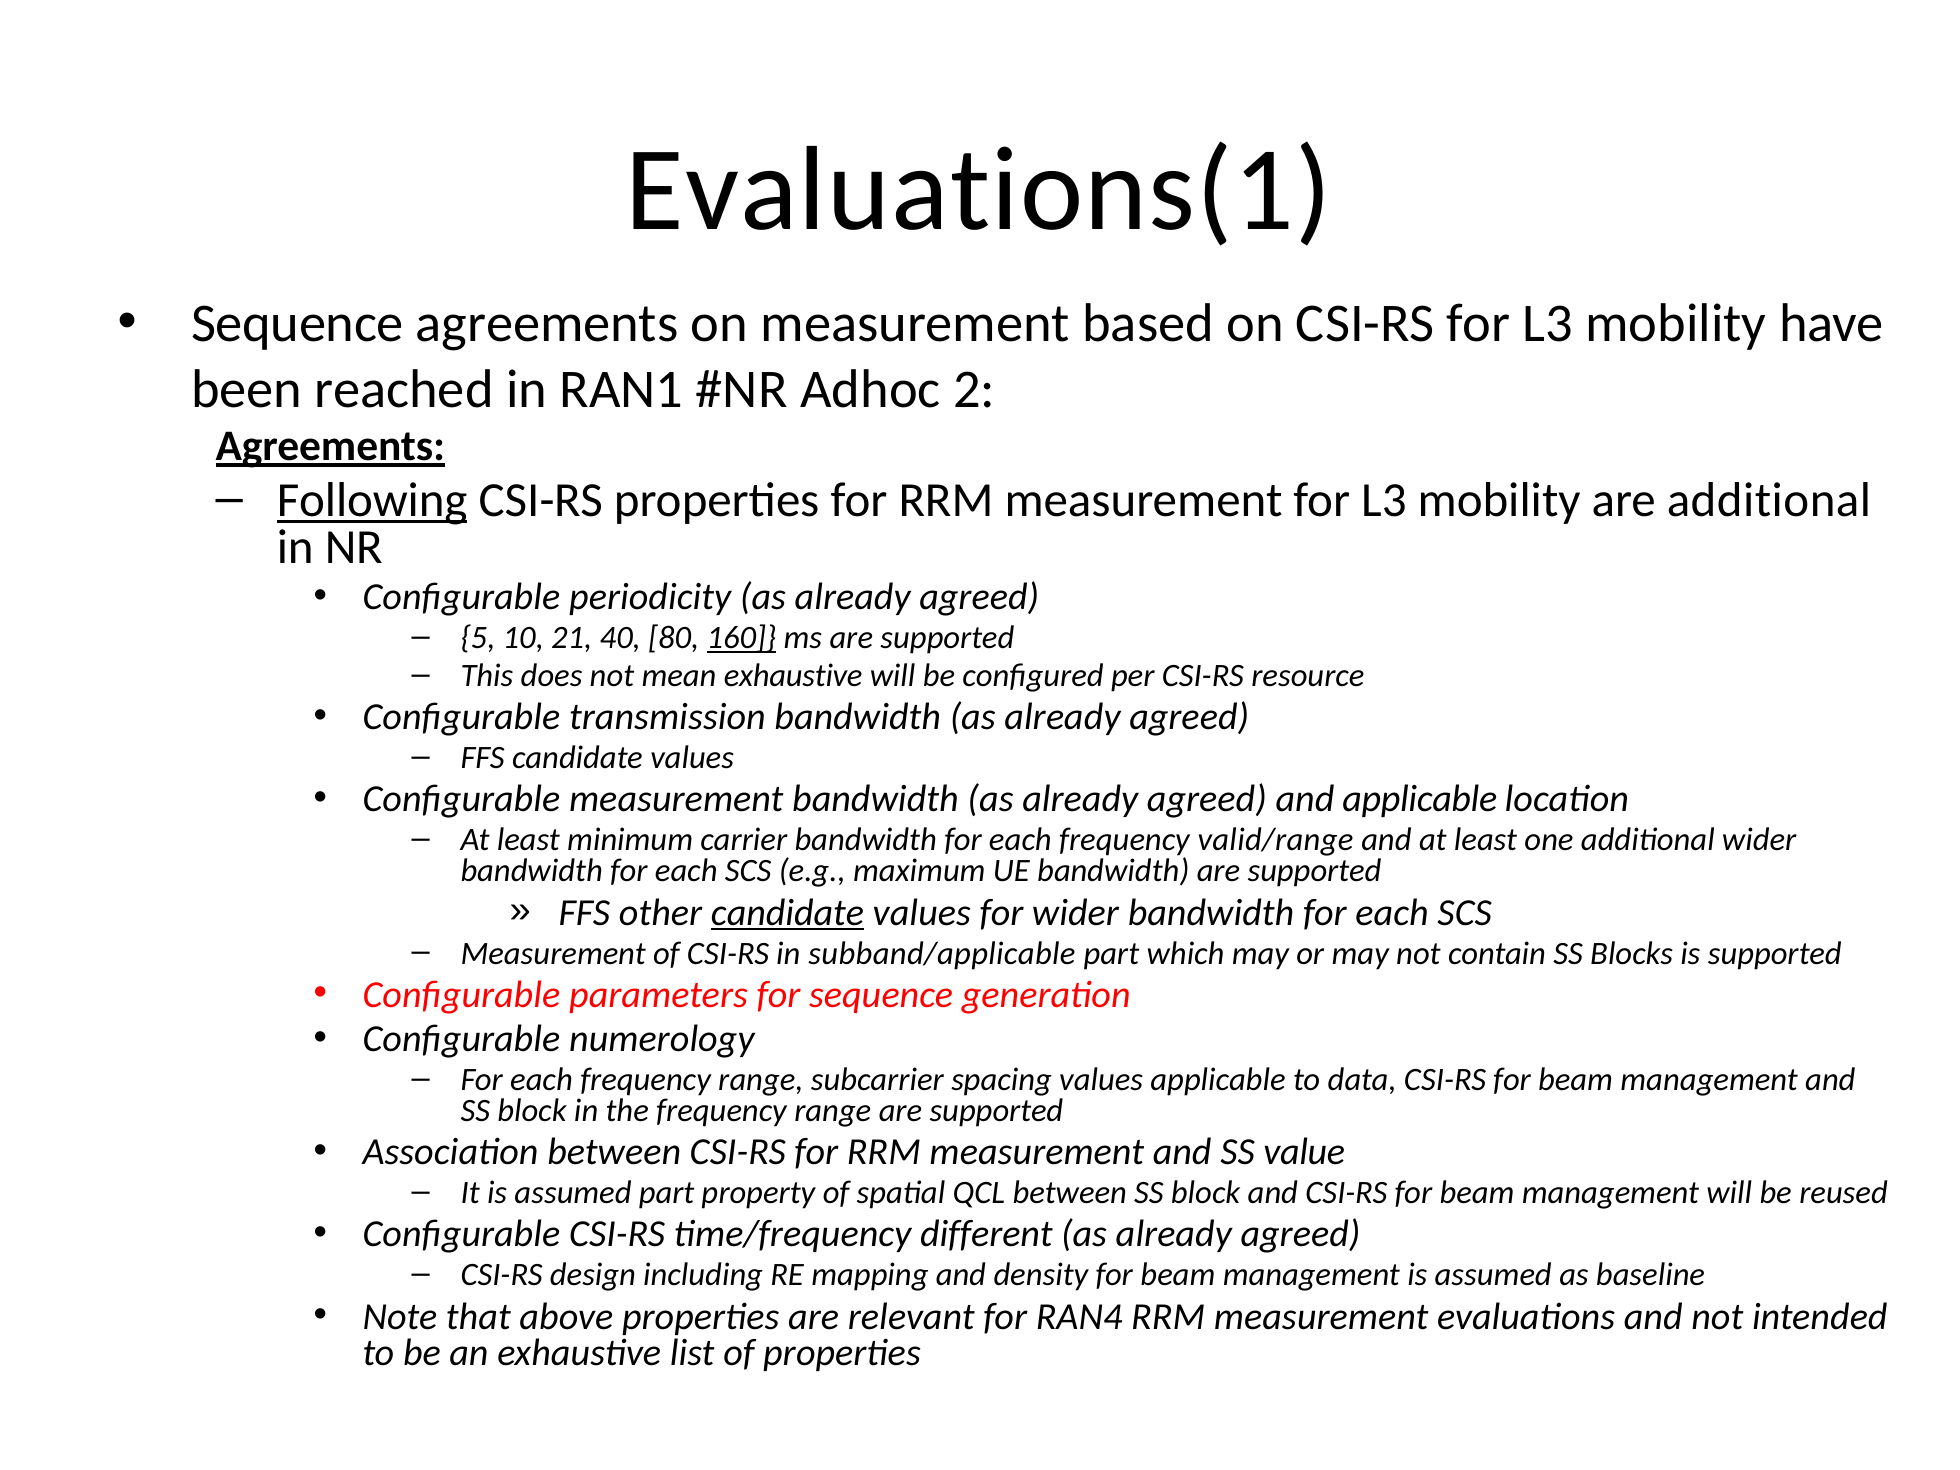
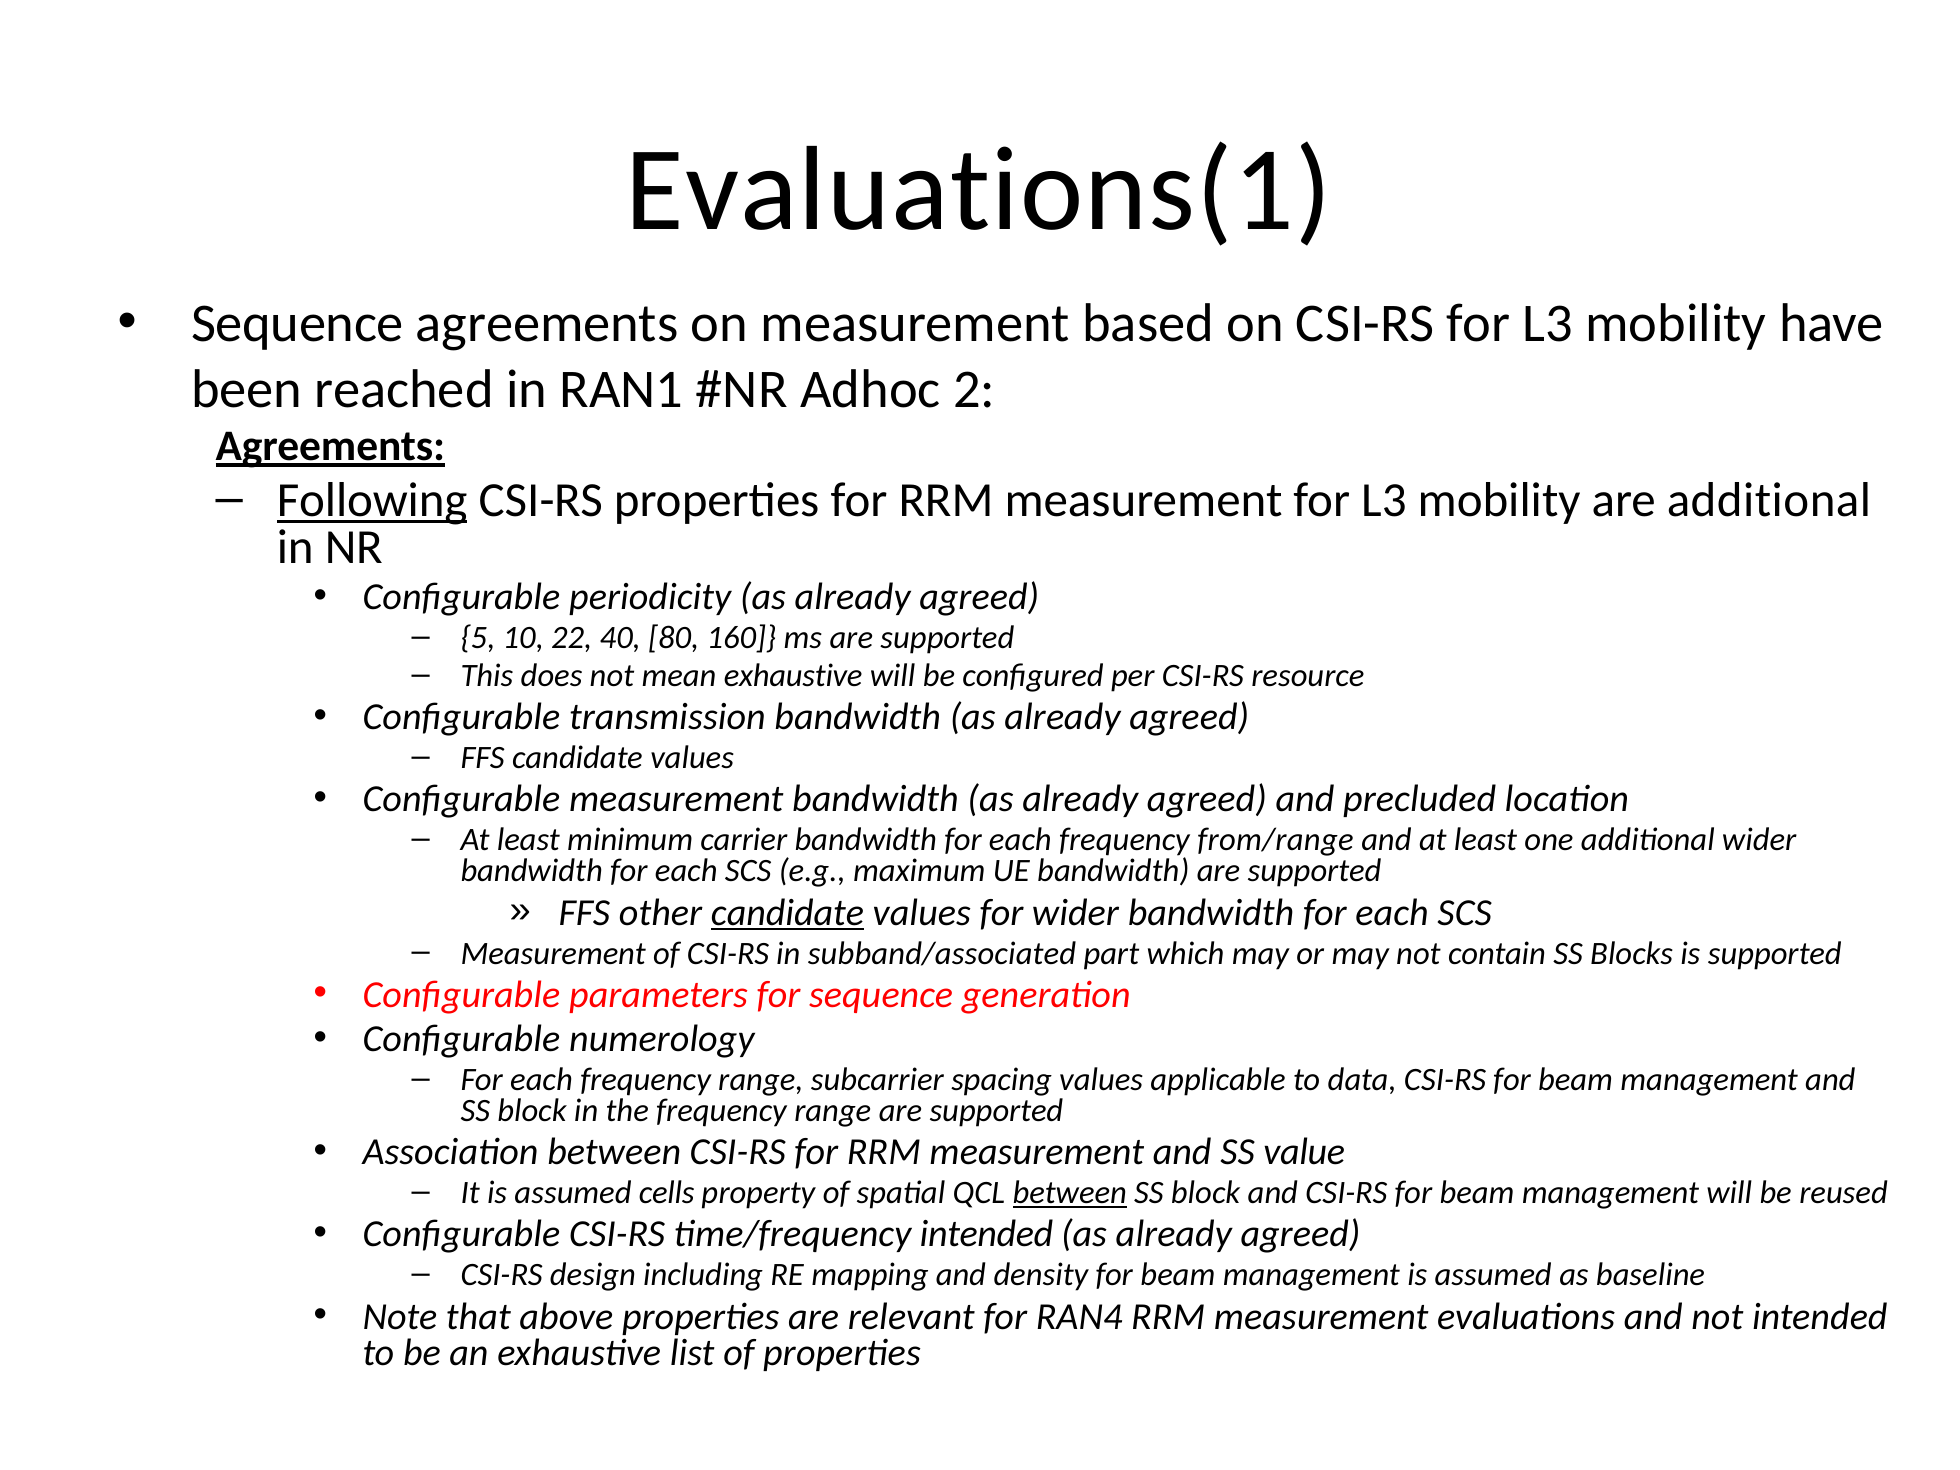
21: 21 -> 22
160 underline: present -> none
and applicable: applicable -> precluded
valid/range: valid/range -> from/range
subband/applicable: subband/applicable -> subband/associated
assumed part: part -> cells
between at (1070, 1193) underline: none -> present
time/frequency different: different -> intended
